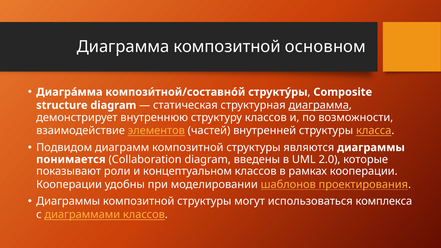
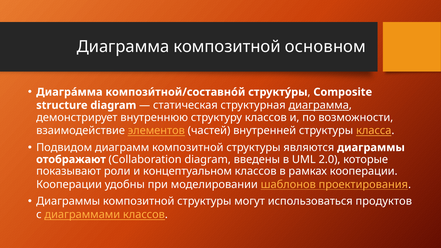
понимается: понимается -> отображают
комплекса: комплекса -> продуктов
